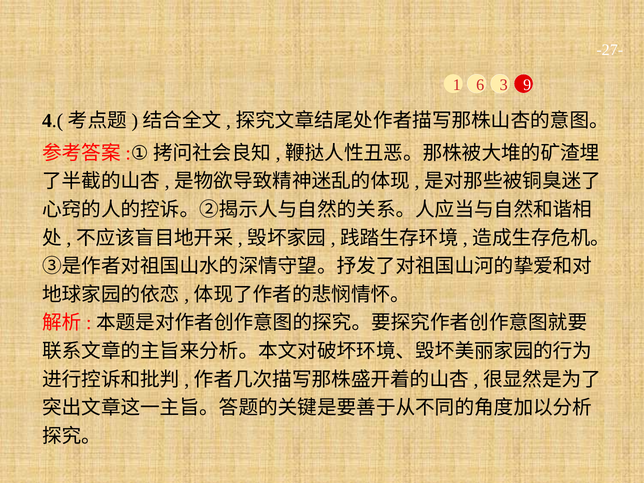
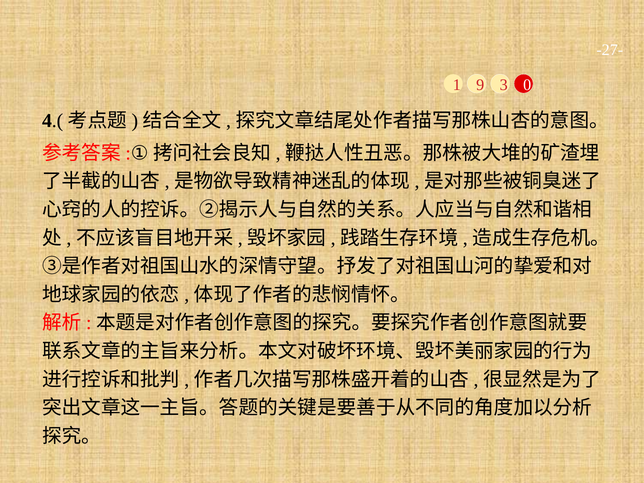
6: 6 -> 9
9: 9 -> 0
